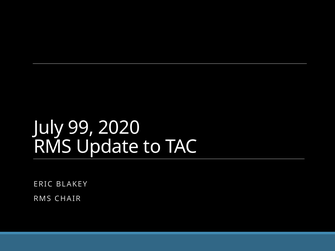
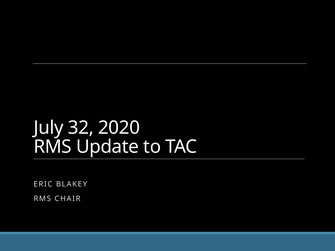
99: 99 -> 32
